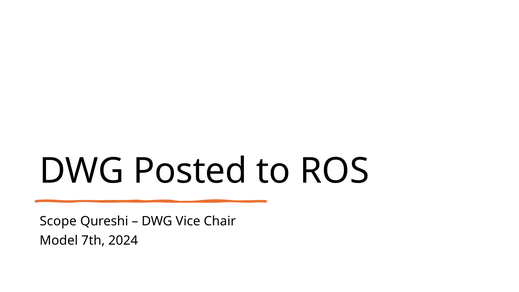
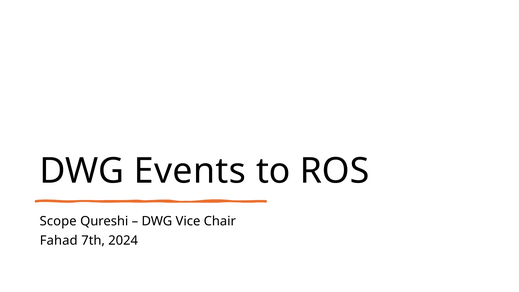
Posted: Posted -> Events
Model: Model -> Fahad
